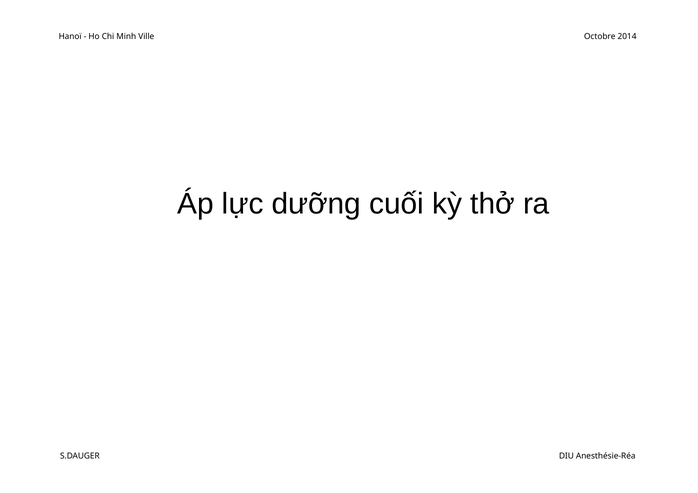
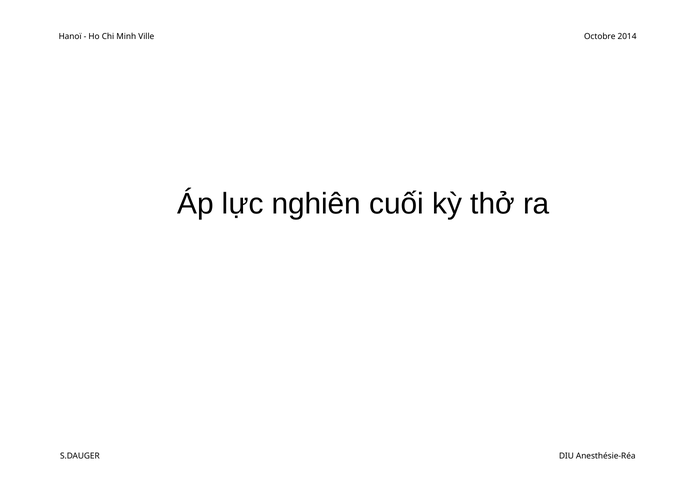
dưỡng: dưỡng -> nghiên
